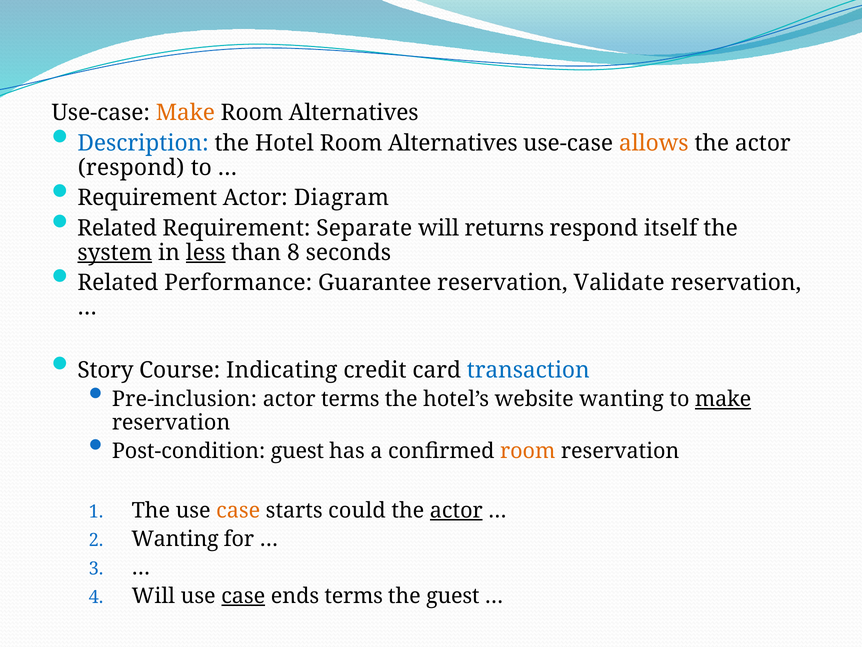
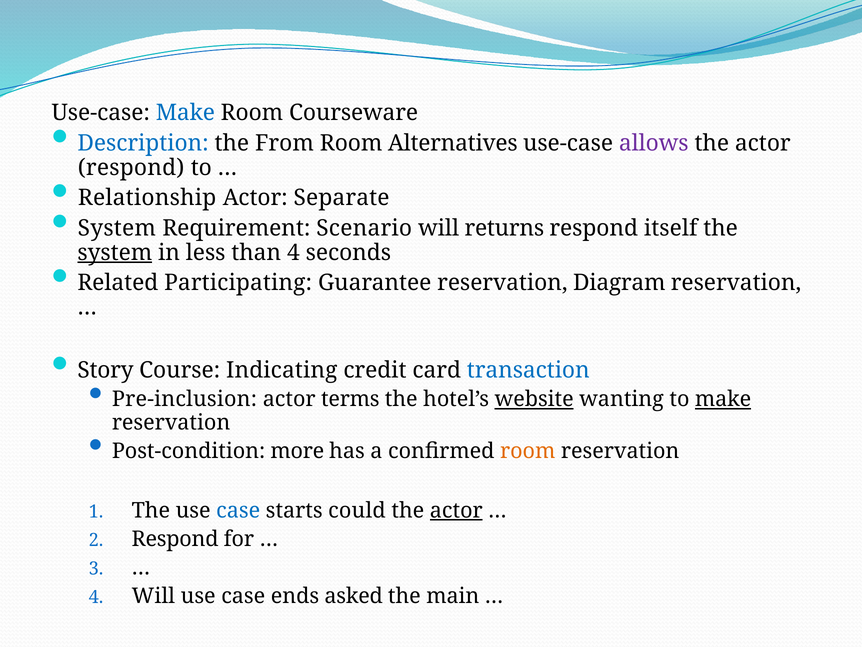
Make at (185, 113) colour: orange -> blue
Alternatives at (354, 113): Alternatives -> Courseware
Hotel: Hotel -> From
allows colour: orange -> purple
Requirement at (147, 198): Requirement -> Relationship
Diagram: Diagram -> Separate
Related at (117, 228): Related -> System
Separate: Separate -> Scenario
less underline: present -> none
than 8: 8 -> 4
Performance: Performance -> Participating
Validate: Validate -> Diagram
website underline: none -> present
Post-condition guest: guest -> more
case at (238, 510) colour: orange -> blue
Wanting at (175, 539): Wanting -> Respond
case at (243, 596) underline: present -> none
ends terms: terms -> asked
the guest: guest -> main
